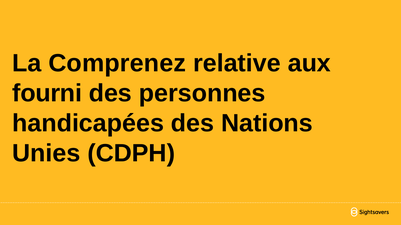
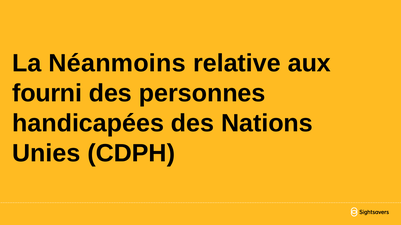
Comprenez: Comprenez -> Néanmoins
